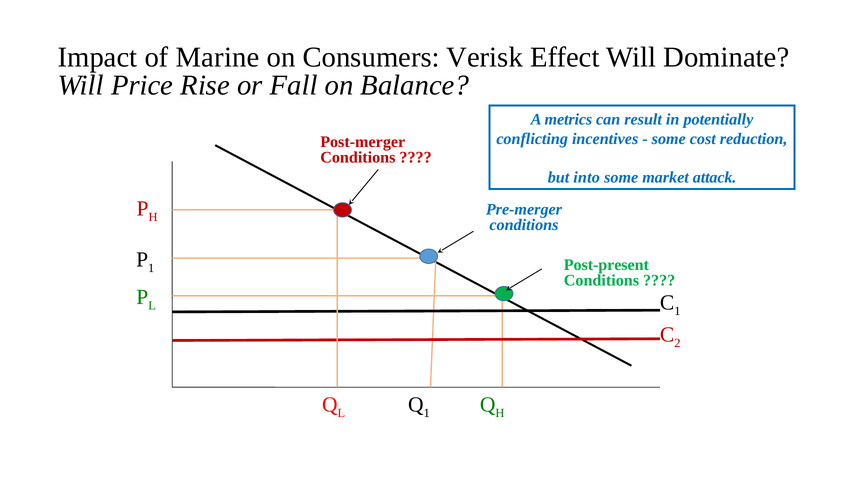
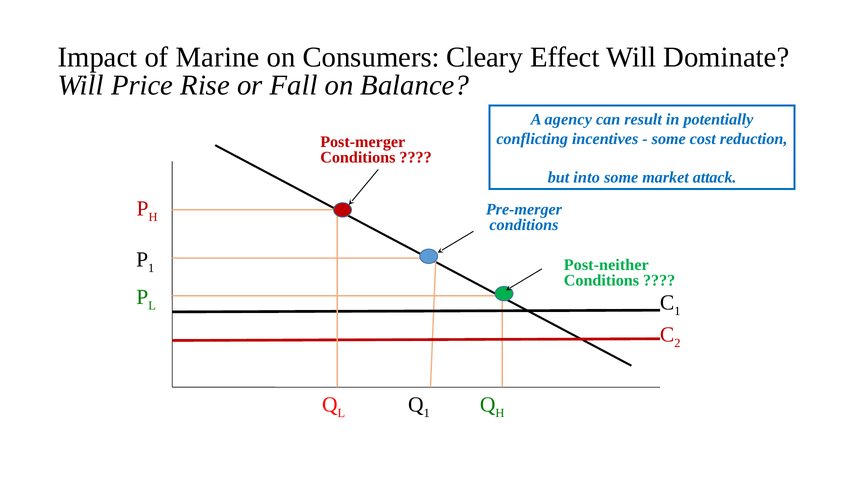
Verisk: Verisk -> Cleary
metrics: metrics -> agency
Post-present: Post-present -> Post-neither
